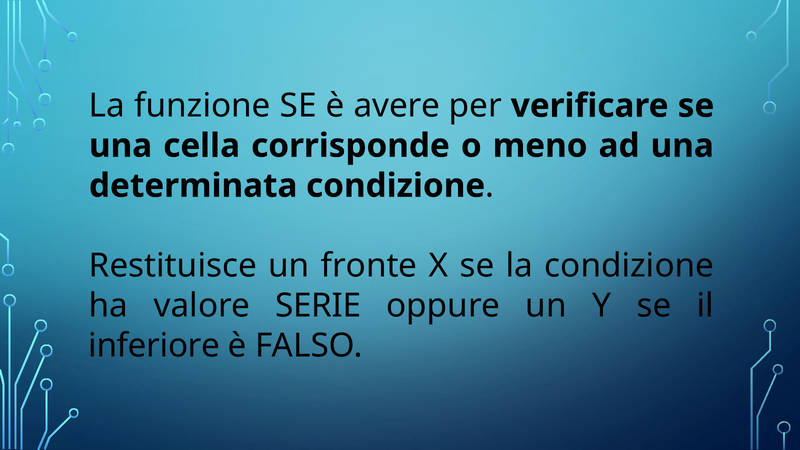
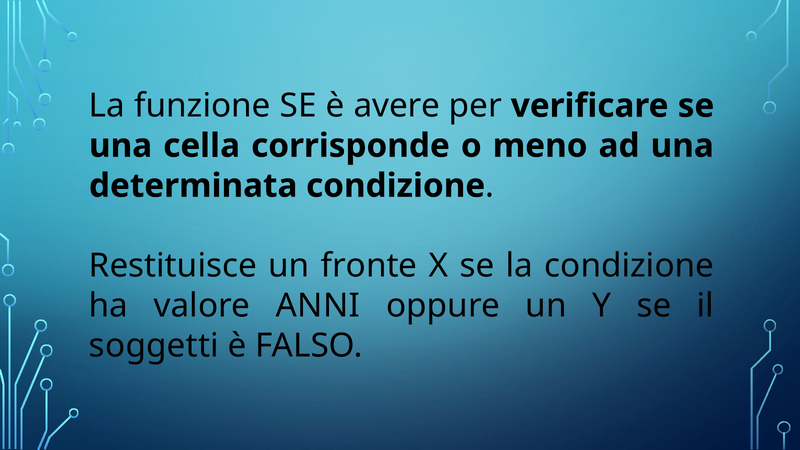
SERIE: SERIE -> ANNI
inferiore: inferiore -> soggetti
